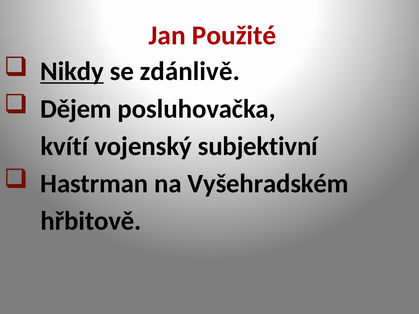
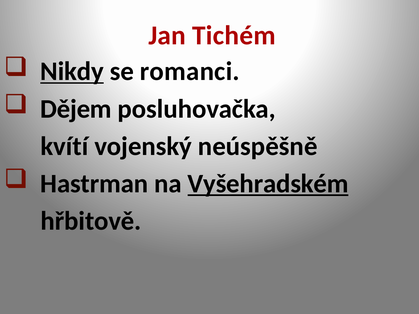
Použité: Použité -> Tichém
zdánlivě: zdánlivě -> romanci
subjektivní: subjektivní -> neúspěšně
Vyšehradském underline: none -> present
